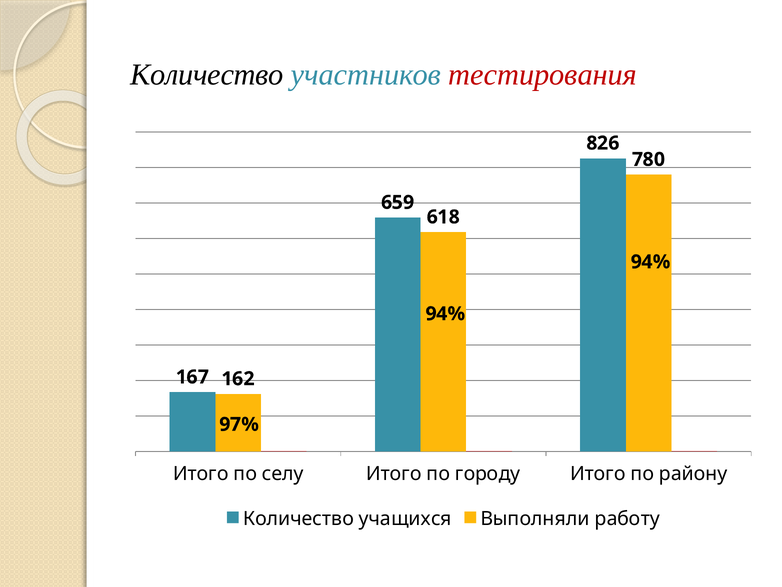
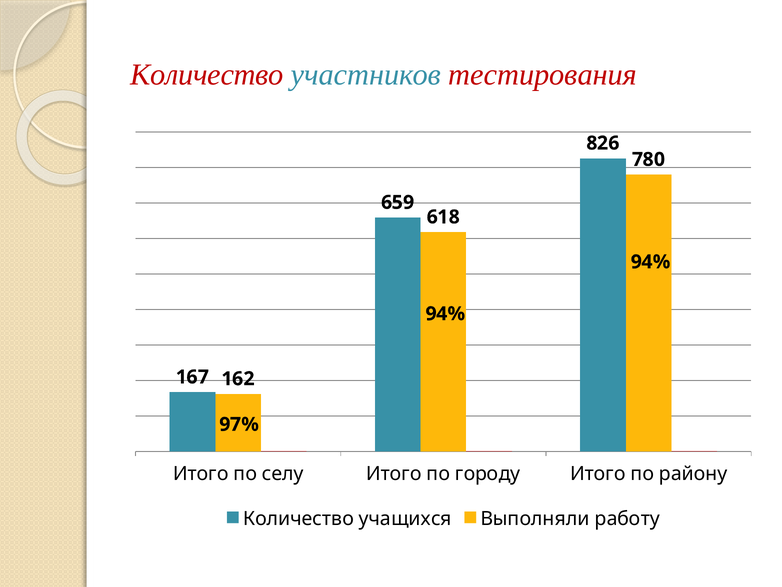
Количество at (207, 74) colour: black -> red
